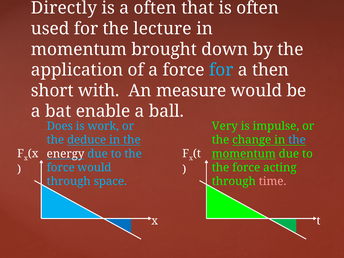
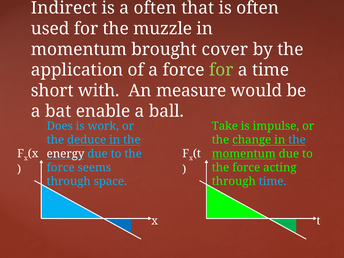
Directly: Directly -> Indirect
lecture: lecture -> muzzle
down: down -> cover
for at (221, 70) colour: light blue -> light green
a then: then -> time
Very: Very -> Take
force would: would -> seems
time at (273, 181) colour: pink -> light blue
